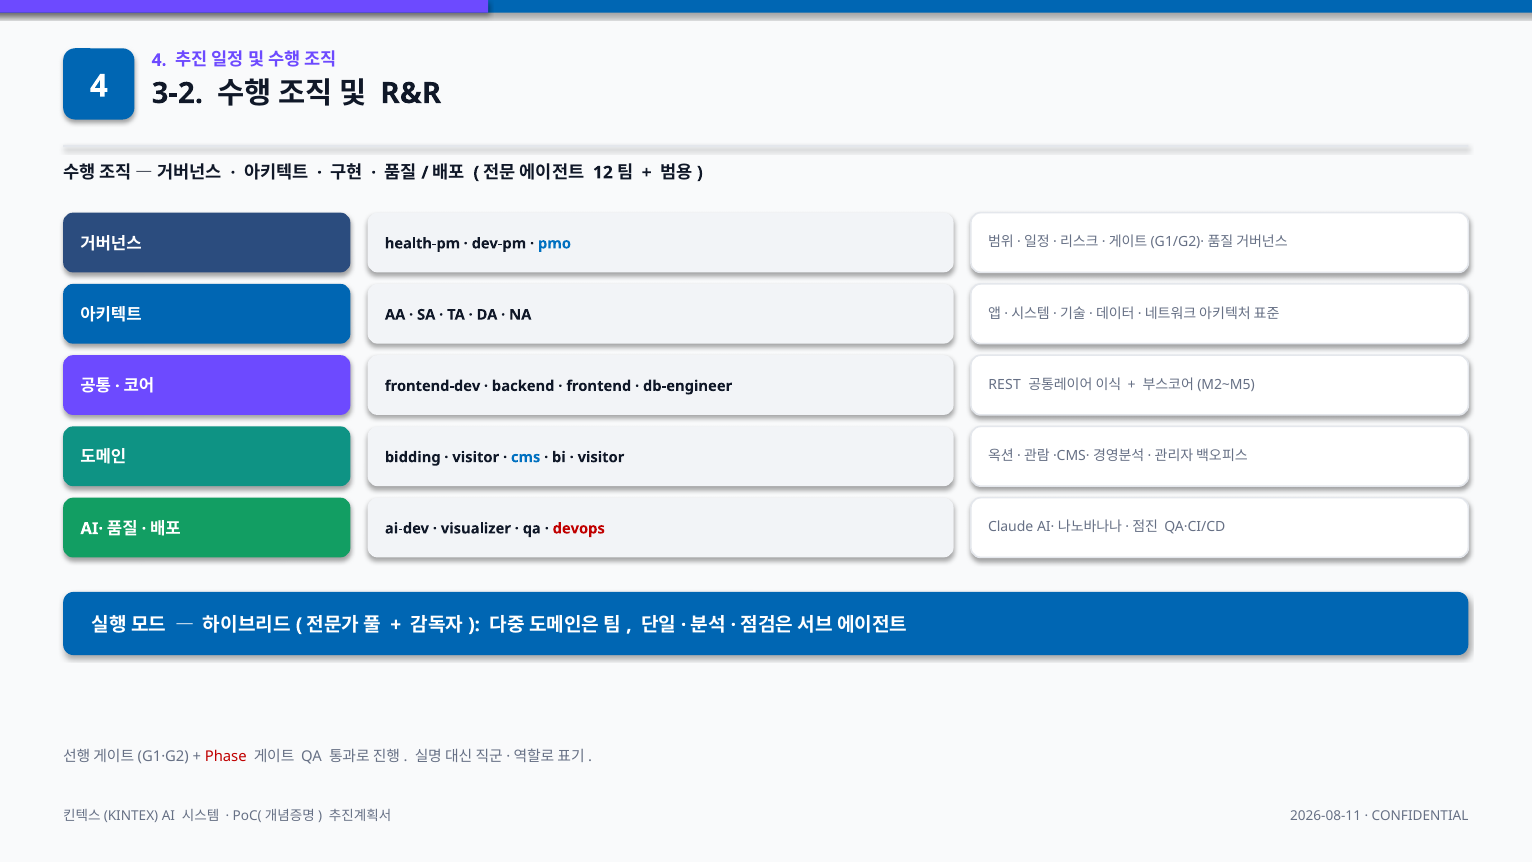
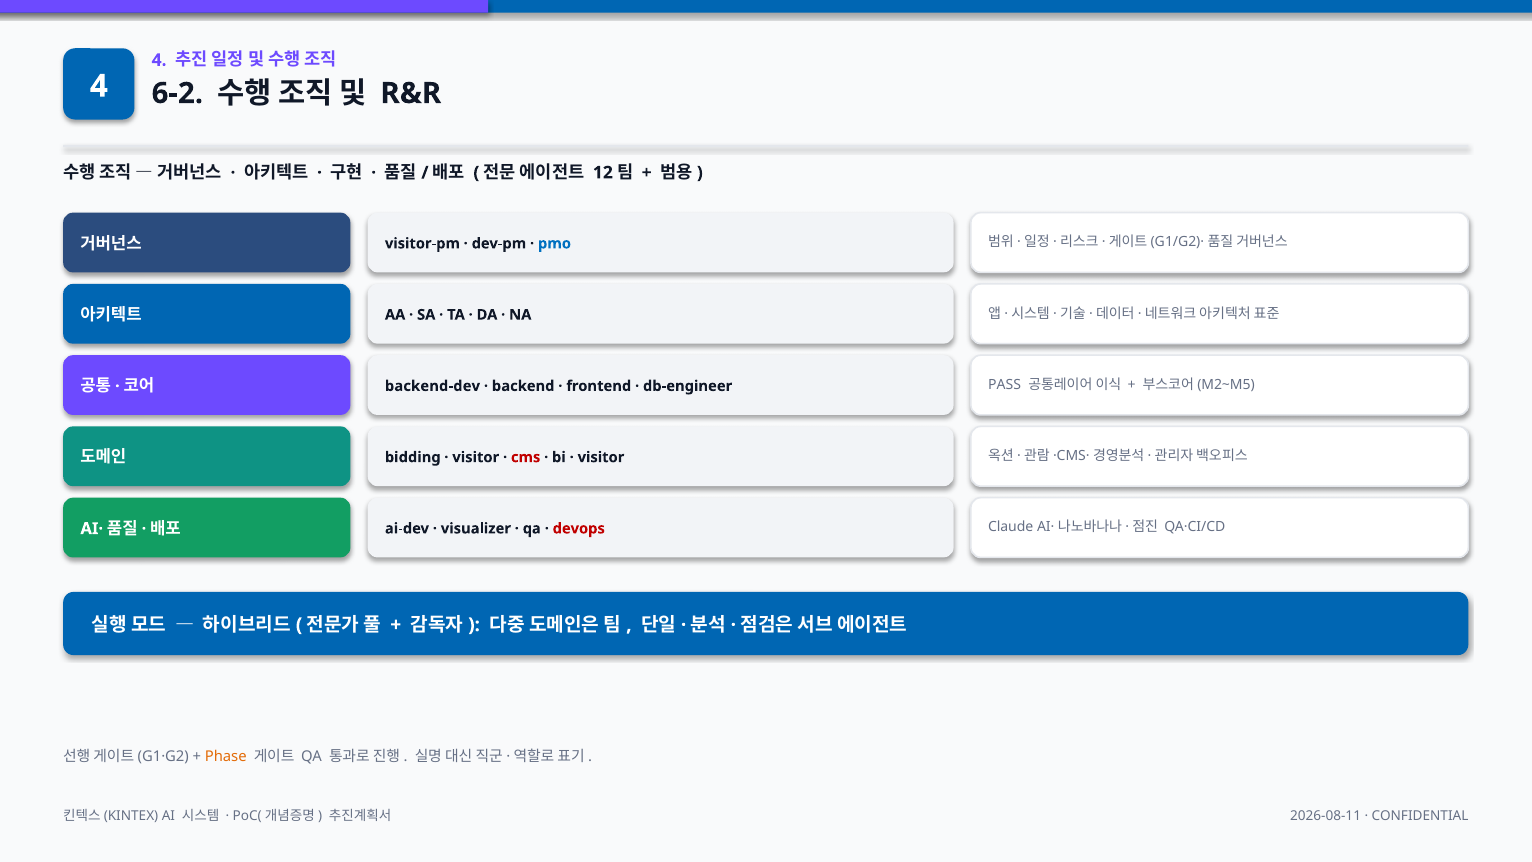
3-2: 3-2 -> 6-2
health-pm: health-pm -> visitor-pm
frontend-dev: frontend-dev -> backend-dev
REST: REST -> PASS
cms colour: blue -> red
Phase colour: red -> orange
